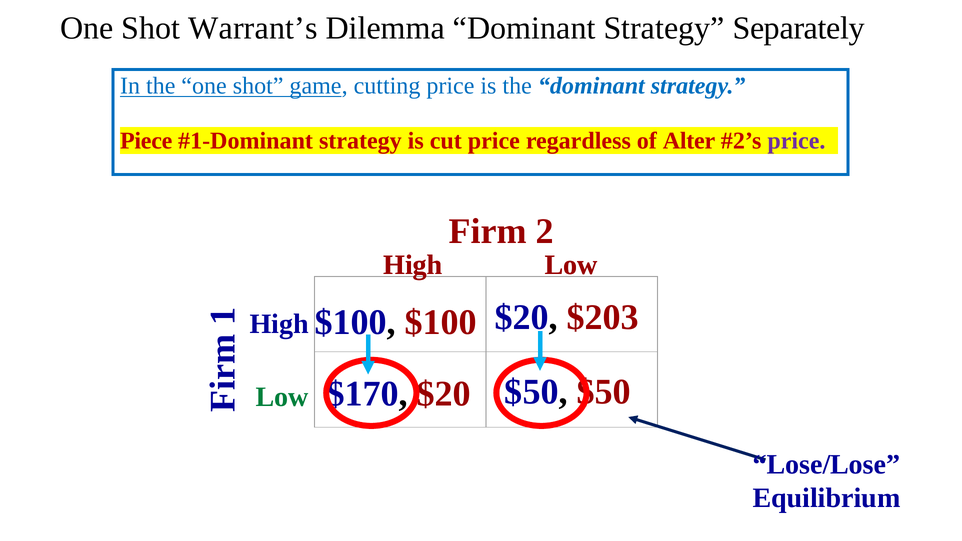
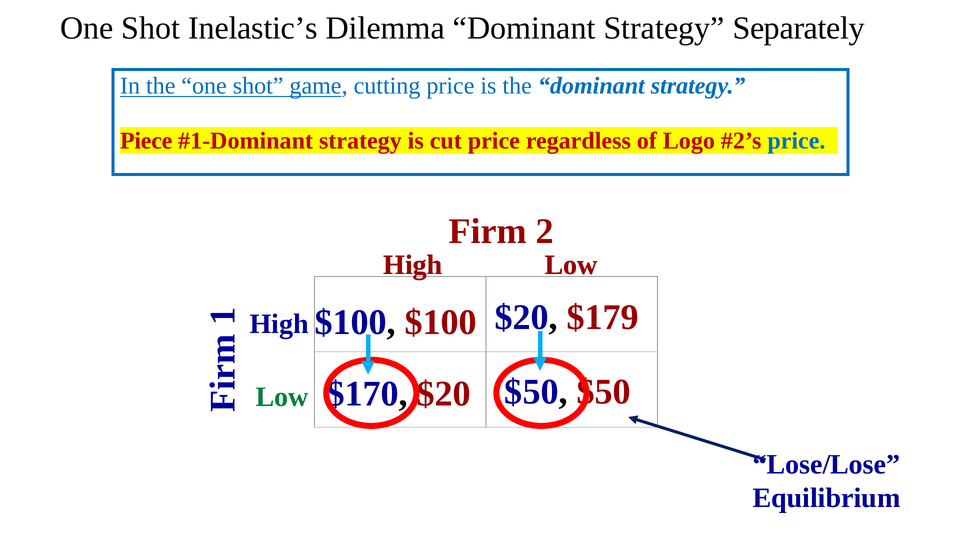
Warrant’s: Warrant’s -> Inelastic’s
Alter: Alter -> Logo
price at (796, 141) colour: purple -> blue
$203: $203 -> $179
